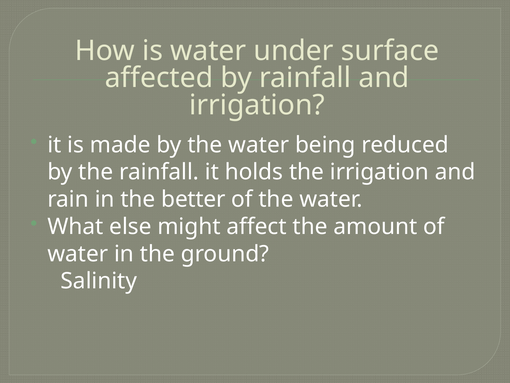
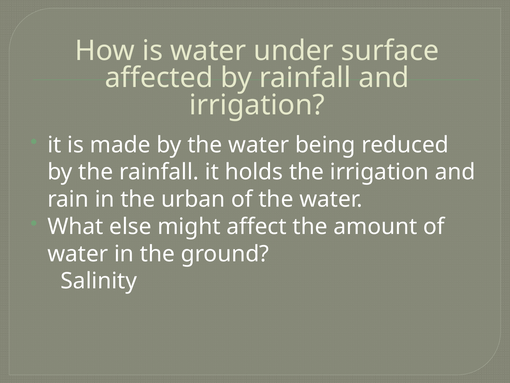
better: better -> urban
